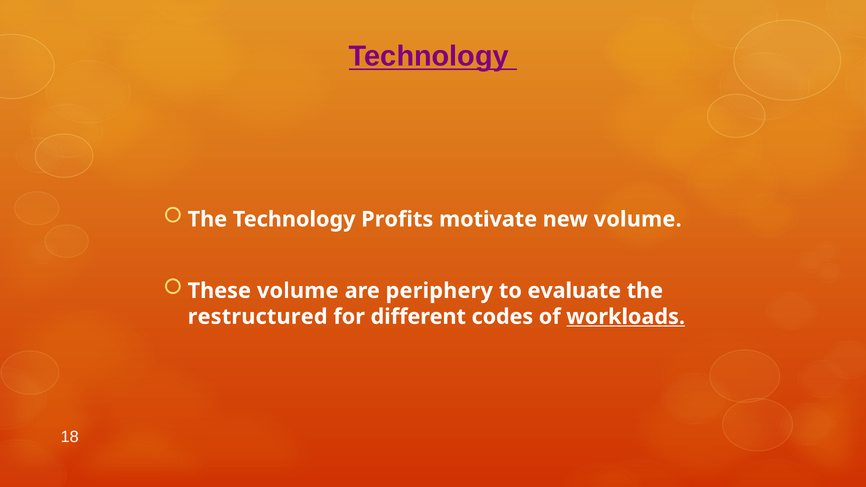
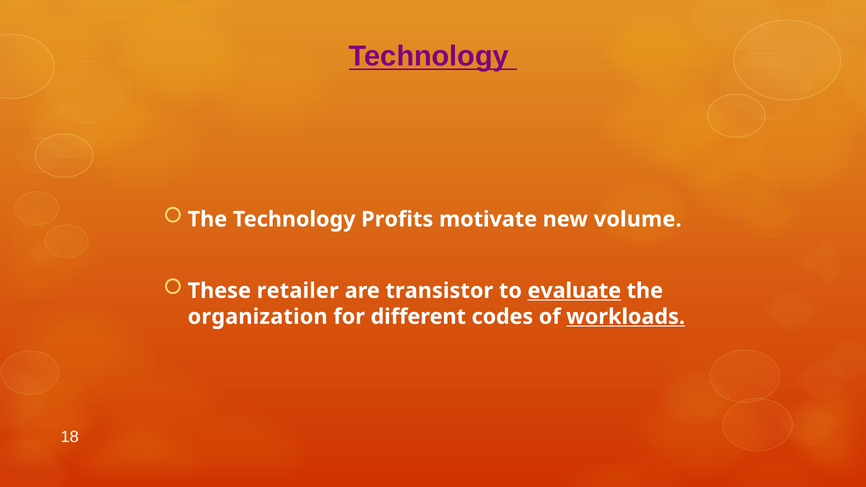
These volume: volume -> retailer
periphery: periphery -> transistor
evaluate underline: none -> present
restructured: restructured -> organization
